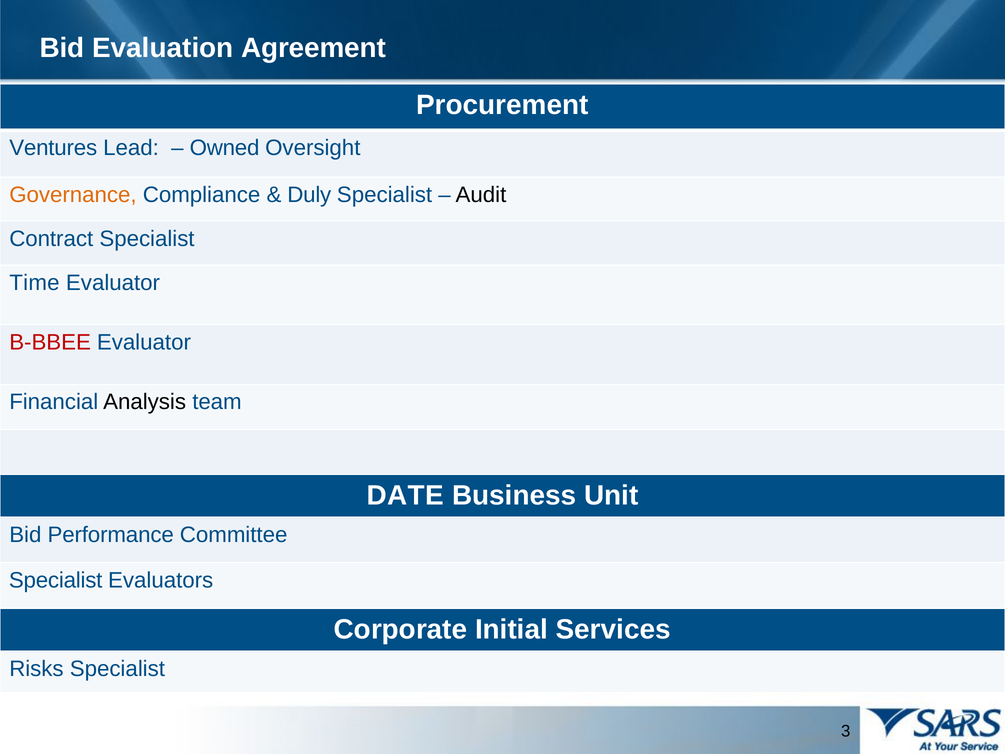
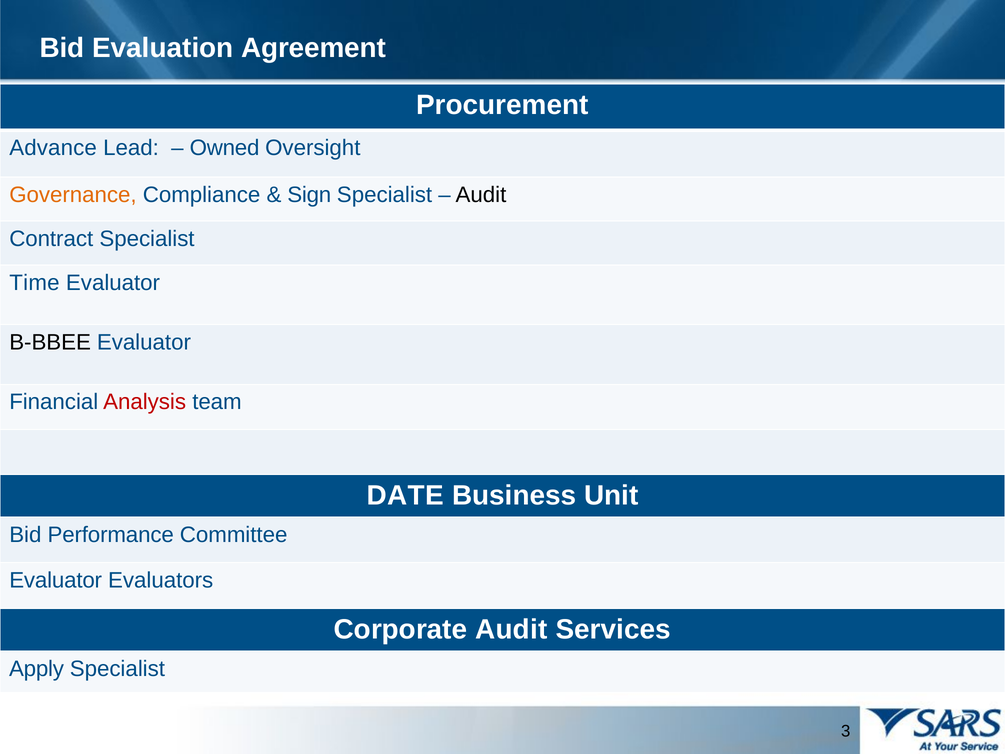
Ventures: Ventures -> Advance
Duly: Duly -> Sign
B-BBEE colour: red -> black
Analysis colour: black -> red
Specialist at (56, 580): Specialist -> Evaluator
Corporate Initial: Initial -> Audit
Risks: Risks -> Apply
